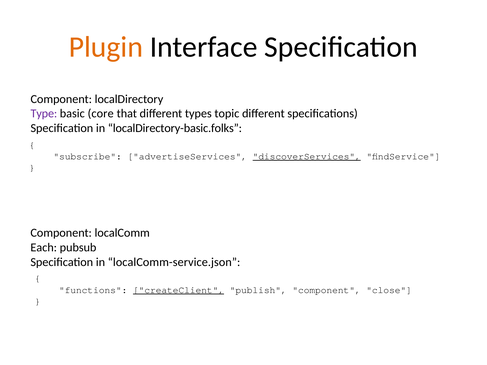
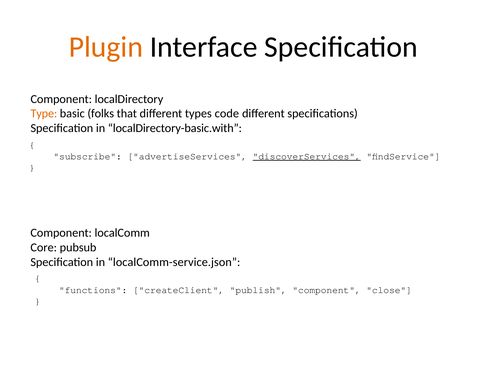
Type colour: purple -> orange
core: core -> folks
topic: topic -> code
localDirectory-basic.folks: localDirectory-basic.folks -> localDirectory-basic.with
Each: Each -> Core
createClient underline: present -> none
